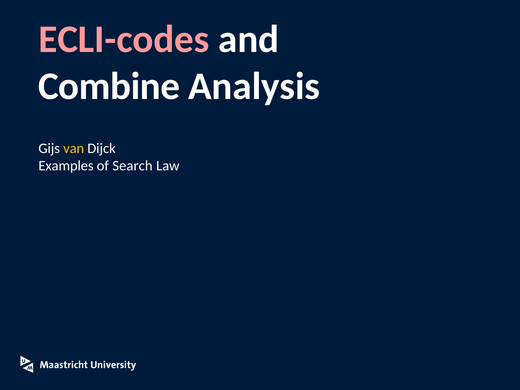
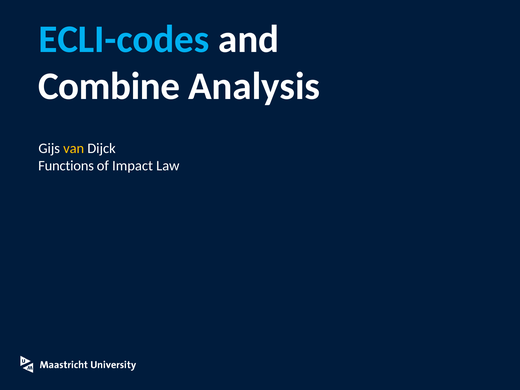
ECLI-codes colour: pink -> light blue
Examples: Examples -> Functions
Search: Search -> Impact
